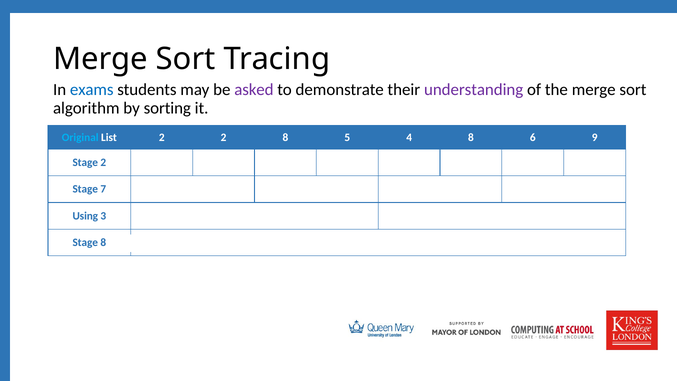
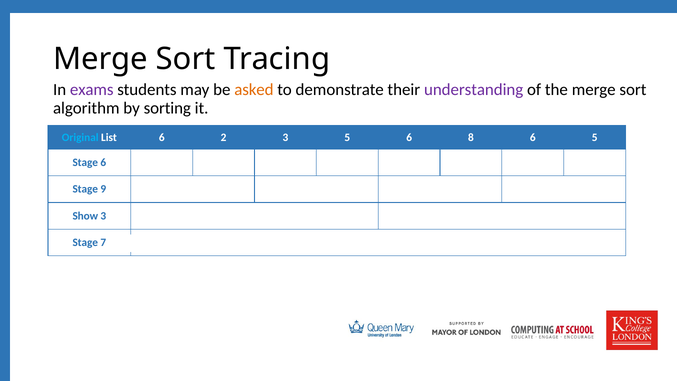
exams colour: blue -> purple
asked colour: purple -> orange
List 2: 2 -> 6
8 at (285, 137): 8 -> 3
4 at (409, 137): 4 -> 6
6 9: 9 -> 5
Stage 2: 2 -> 6
Stage 7: 7 -> 9
Using: Using -> Show
Stage 8: 8 -> 7
